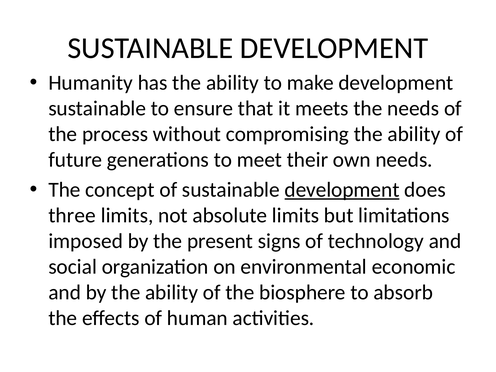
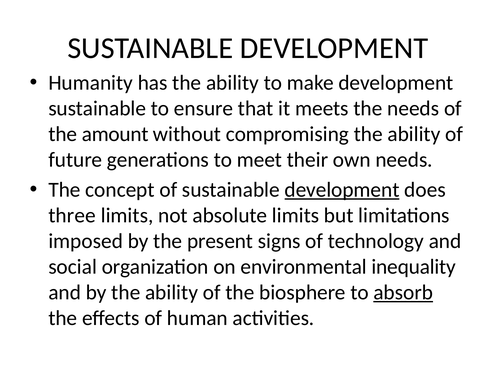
process: process -> amount
economic: economic -> inequality
absorb underline: none -> present
